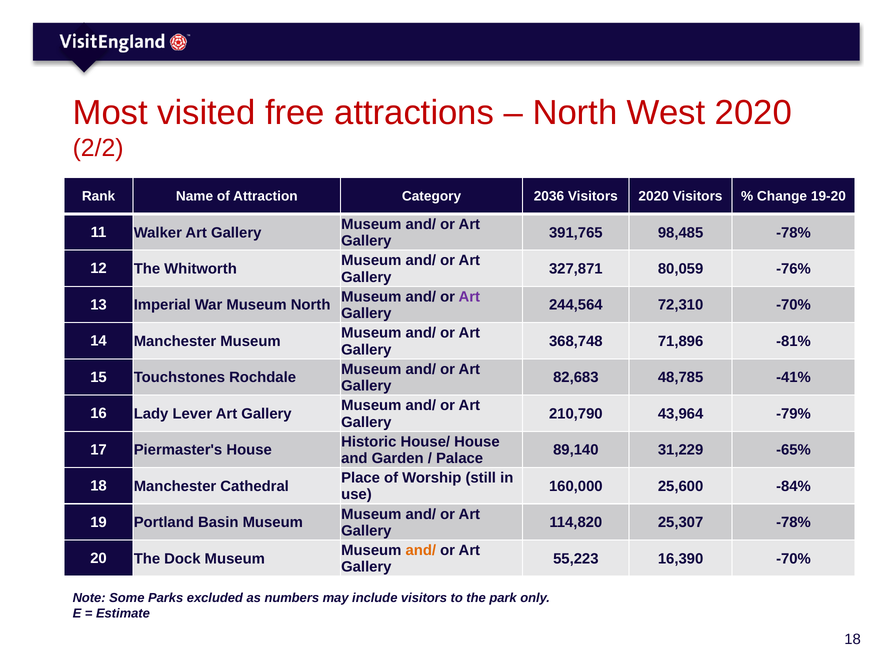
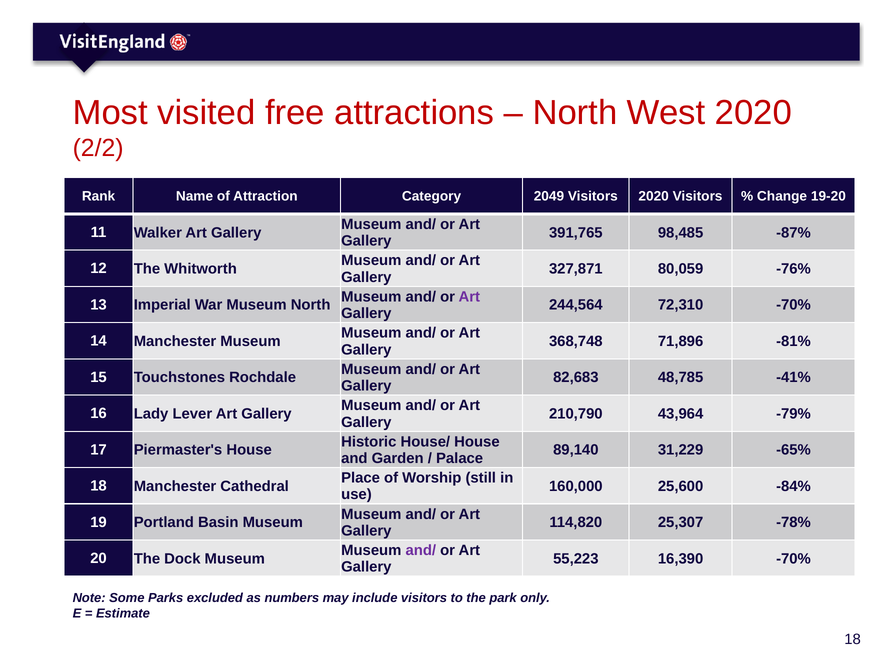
2036: 2036 -> 2049
98,485 -78%: -78% -> -87%
and/ at (421, 550) colour: orange -> purple
